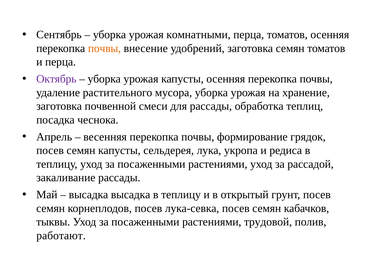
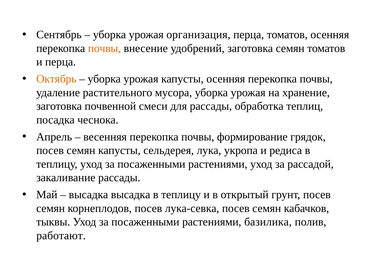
комнатными: комнатными -> организация
Октябрь colour: purple -> orange
трудовой: трудовой -> базилика
